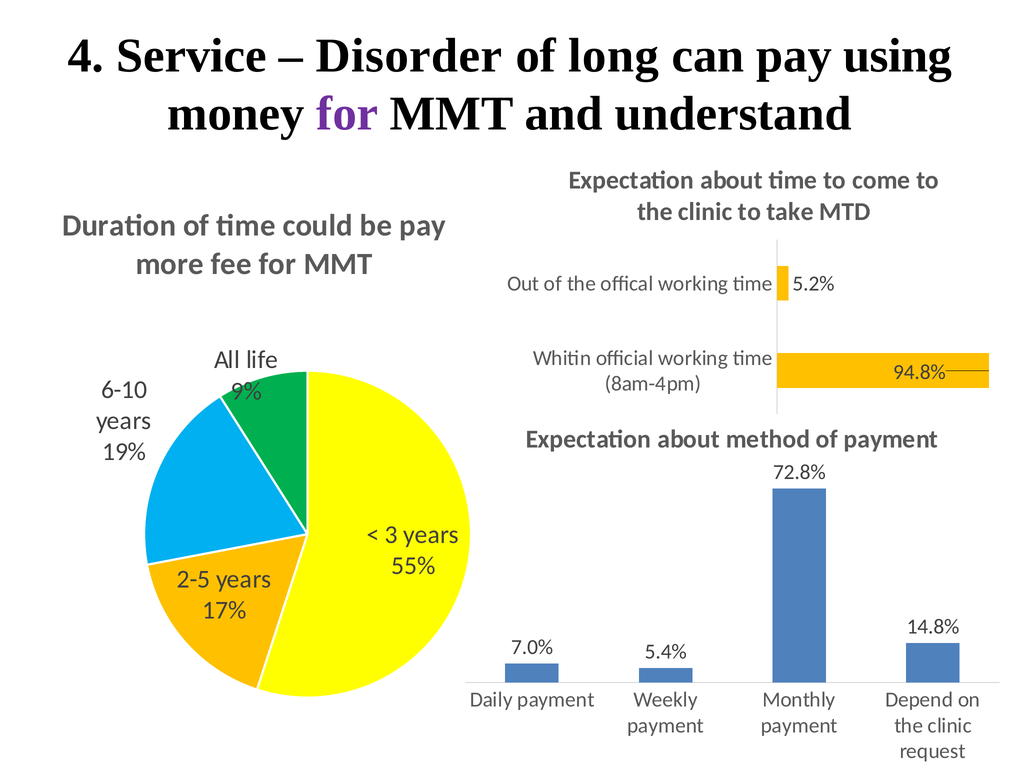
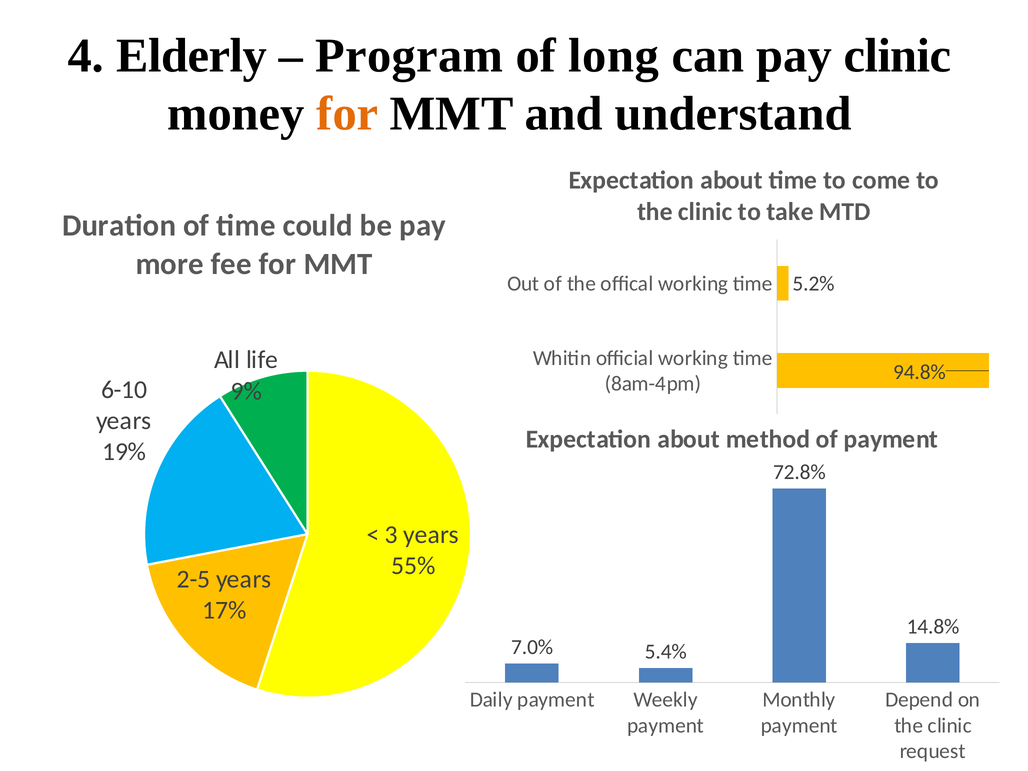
Service: Service -> Elderly
Disorder: Disorder -> Program
pay using: using -> clinic
for at (347, 114) colour: purple -> orange
